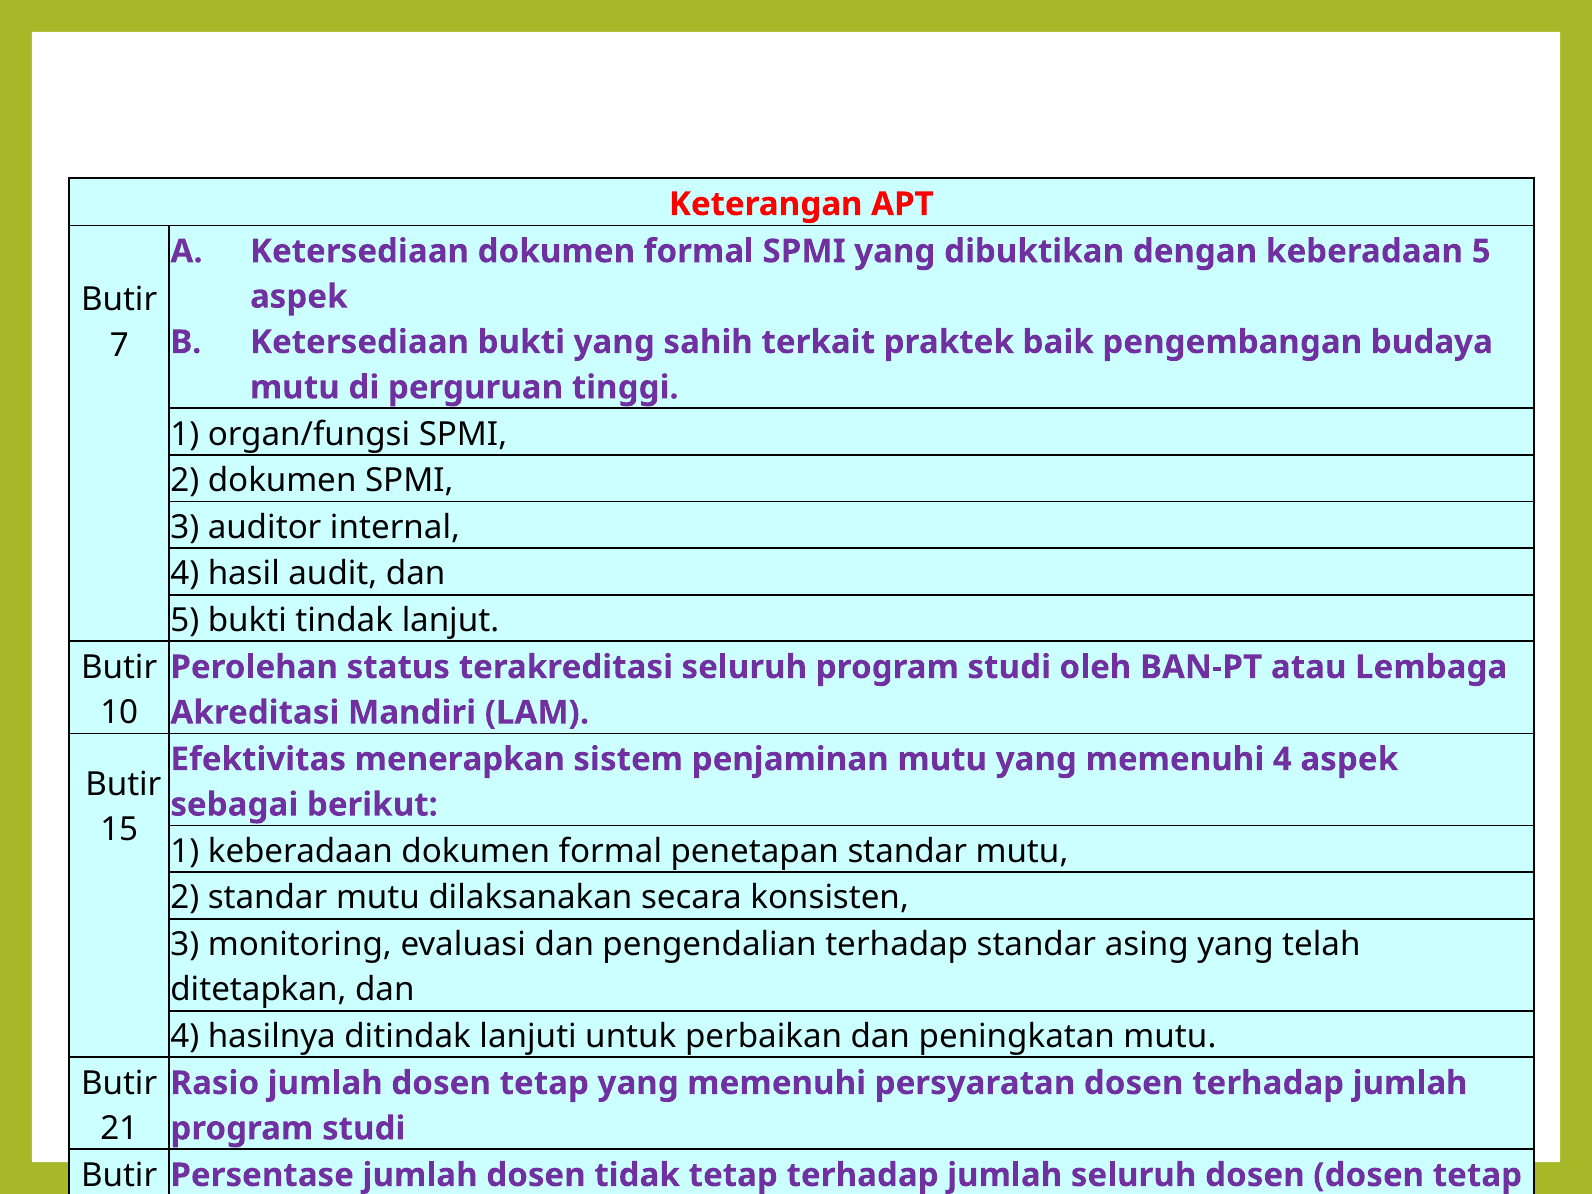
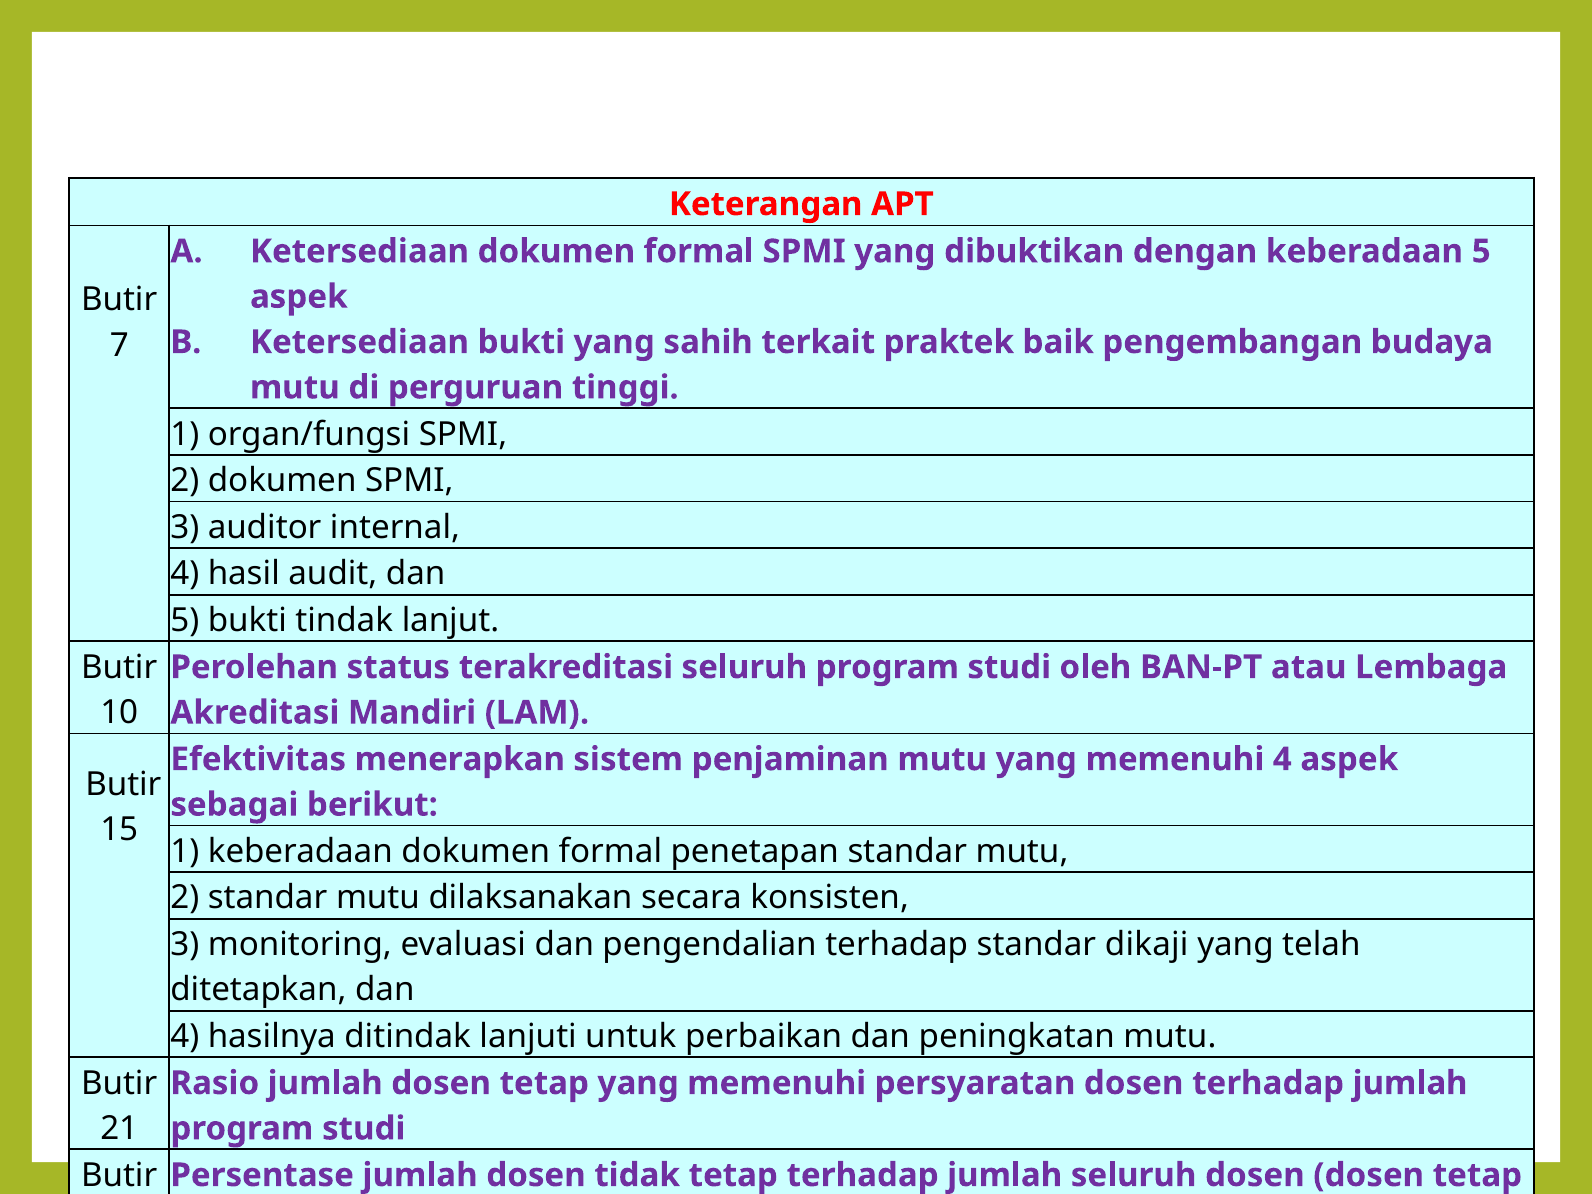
asing: asing -> dikaji
